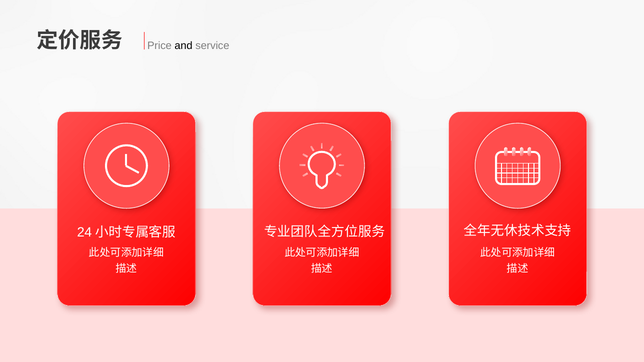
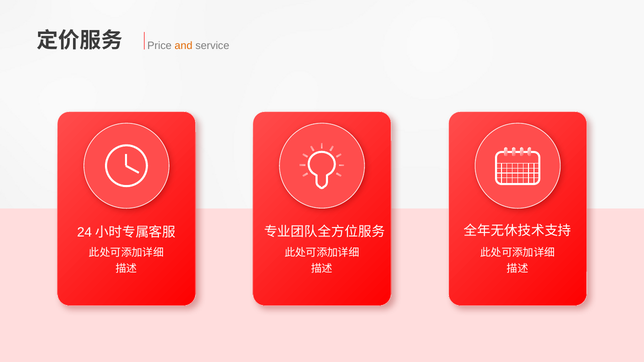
and colour: black -> orange
